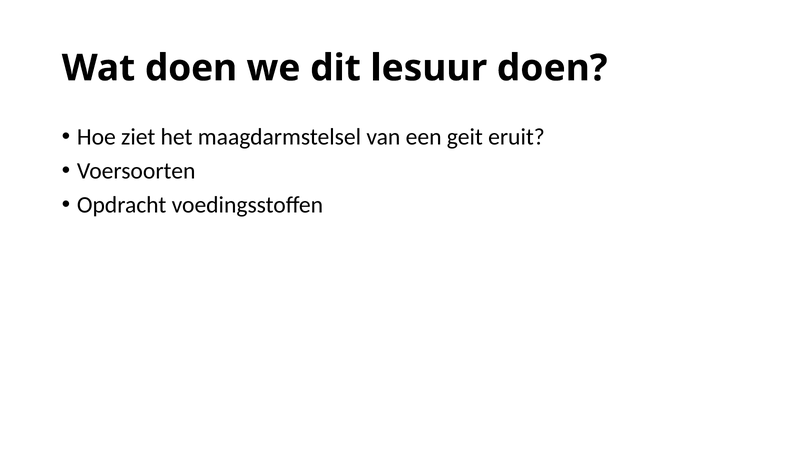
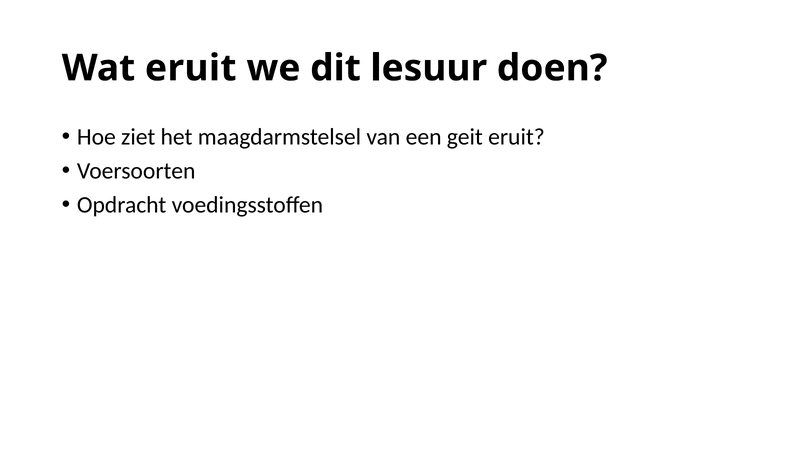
Wat doen: doen -> eruit
